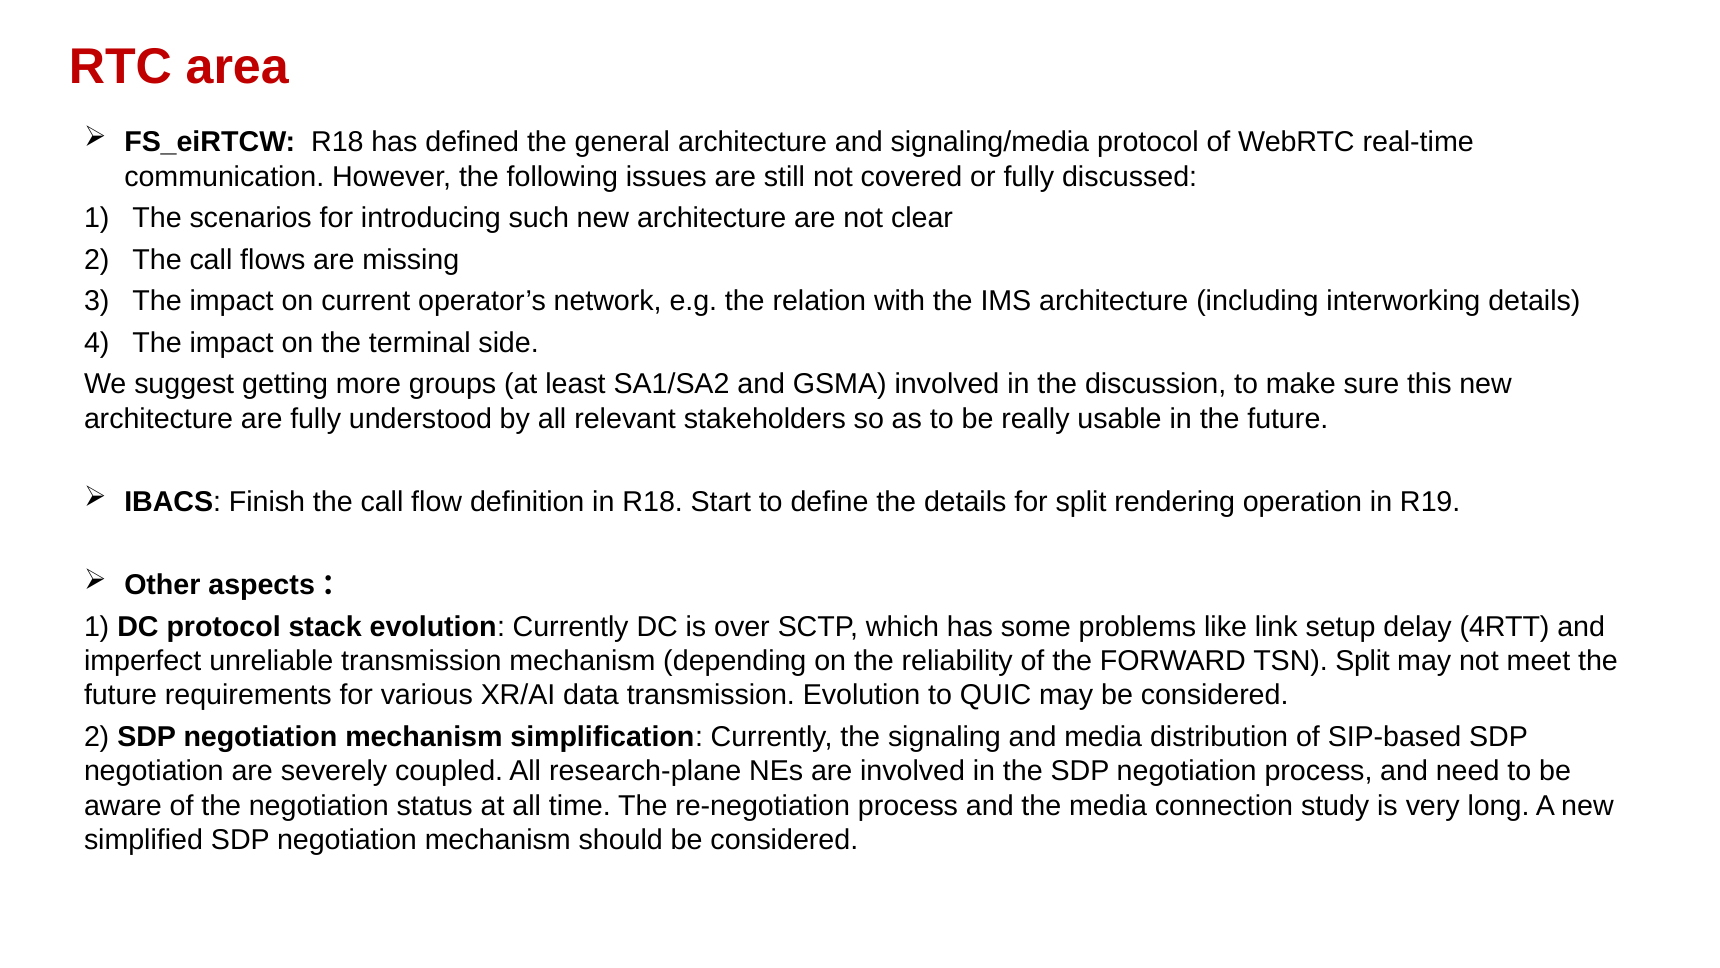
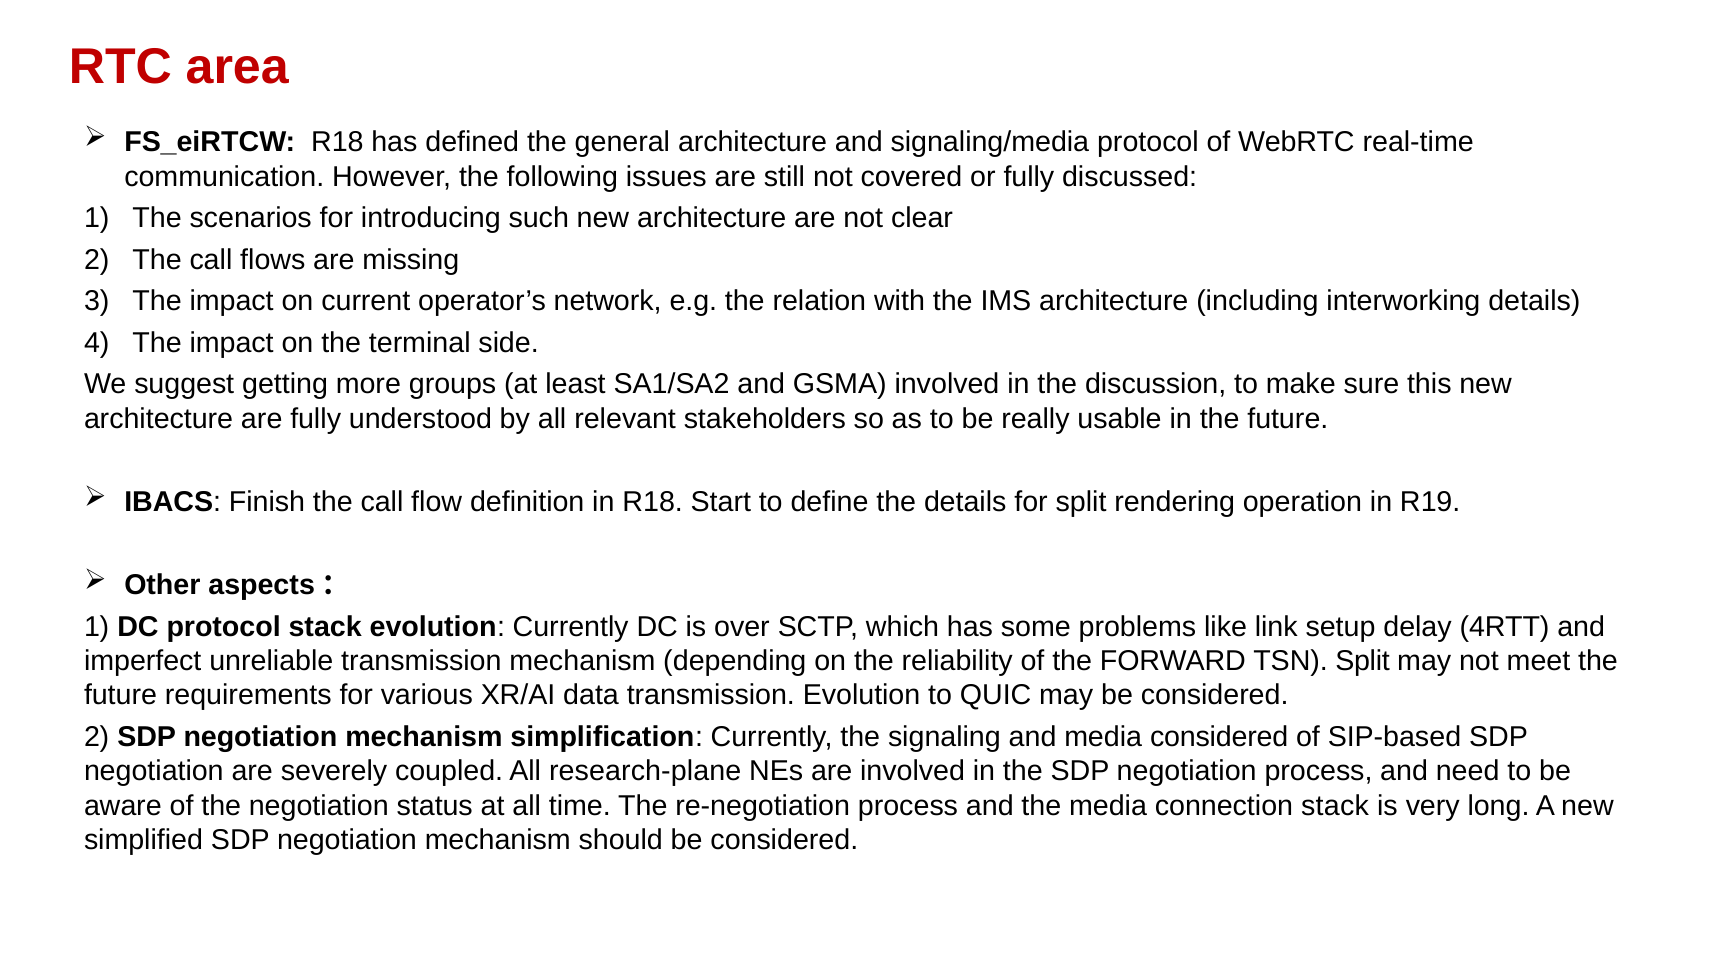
media distribution: distribution -> considered
connection study: study -> stack
